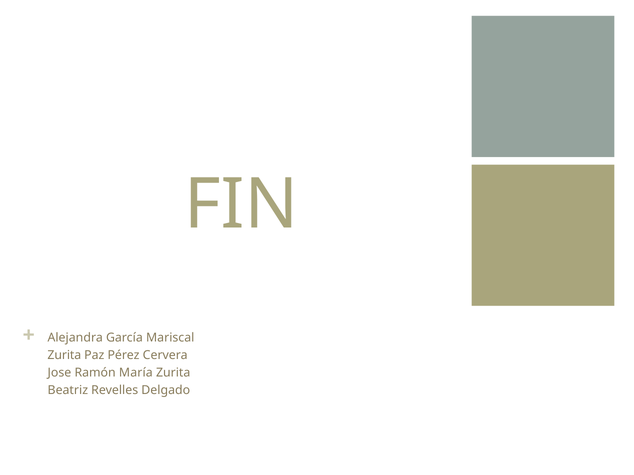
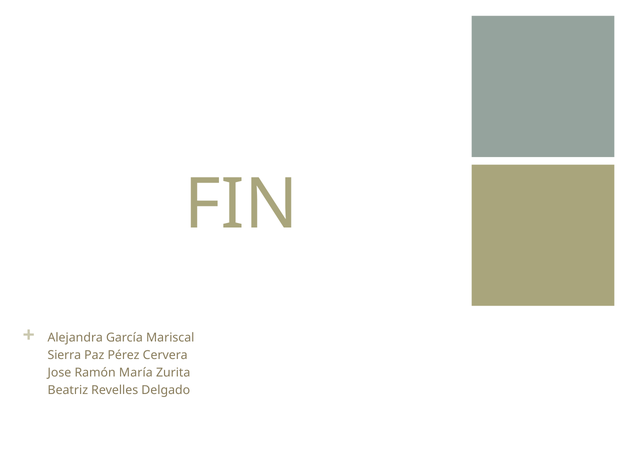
Zurita at (64, 356): Zurita -> Sierra
